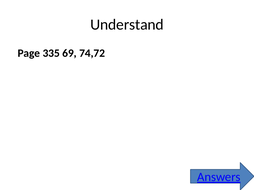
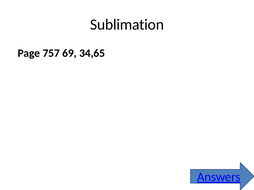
Understand: Understand -> Sublimation
335: 335 -> 757
74,72: 74,72 -> 34,65
